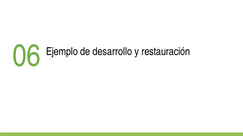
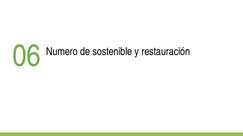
Ejemplo: Ejemplo -> Numero
desarrollo: desarrollo -> sostenible
